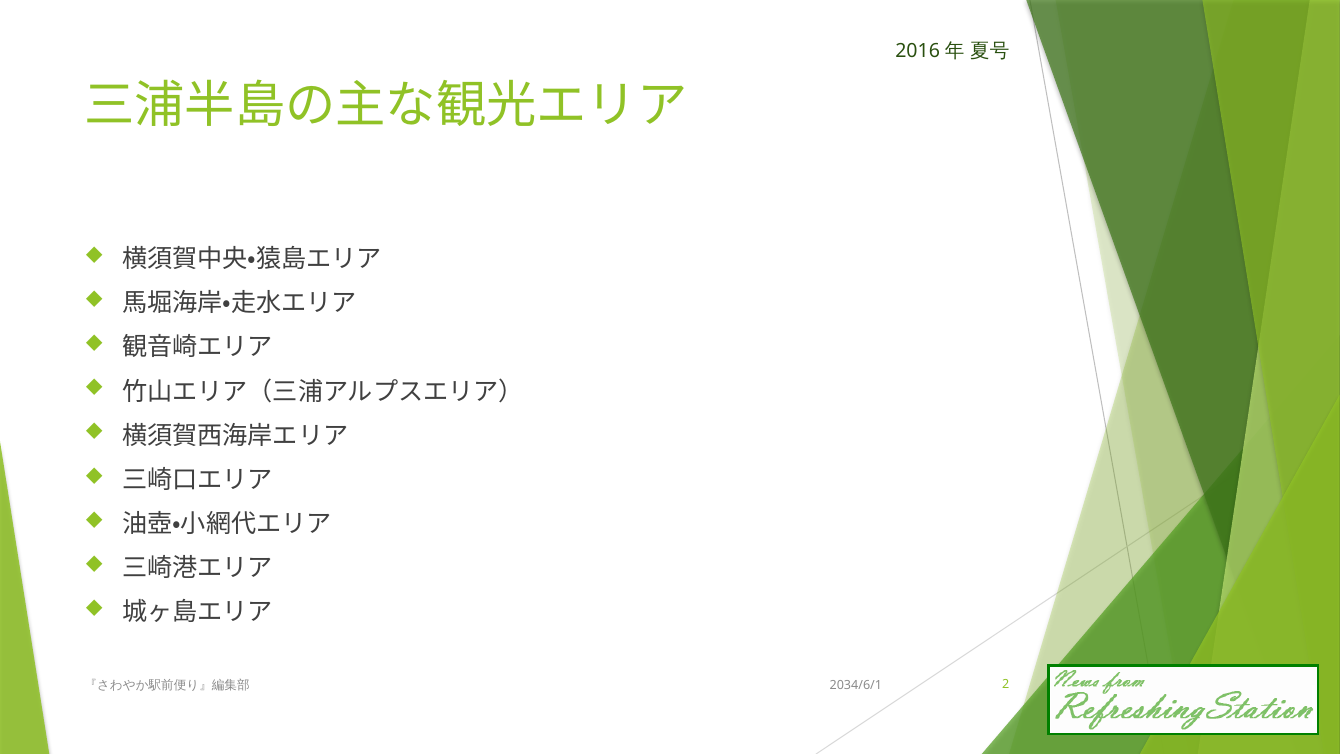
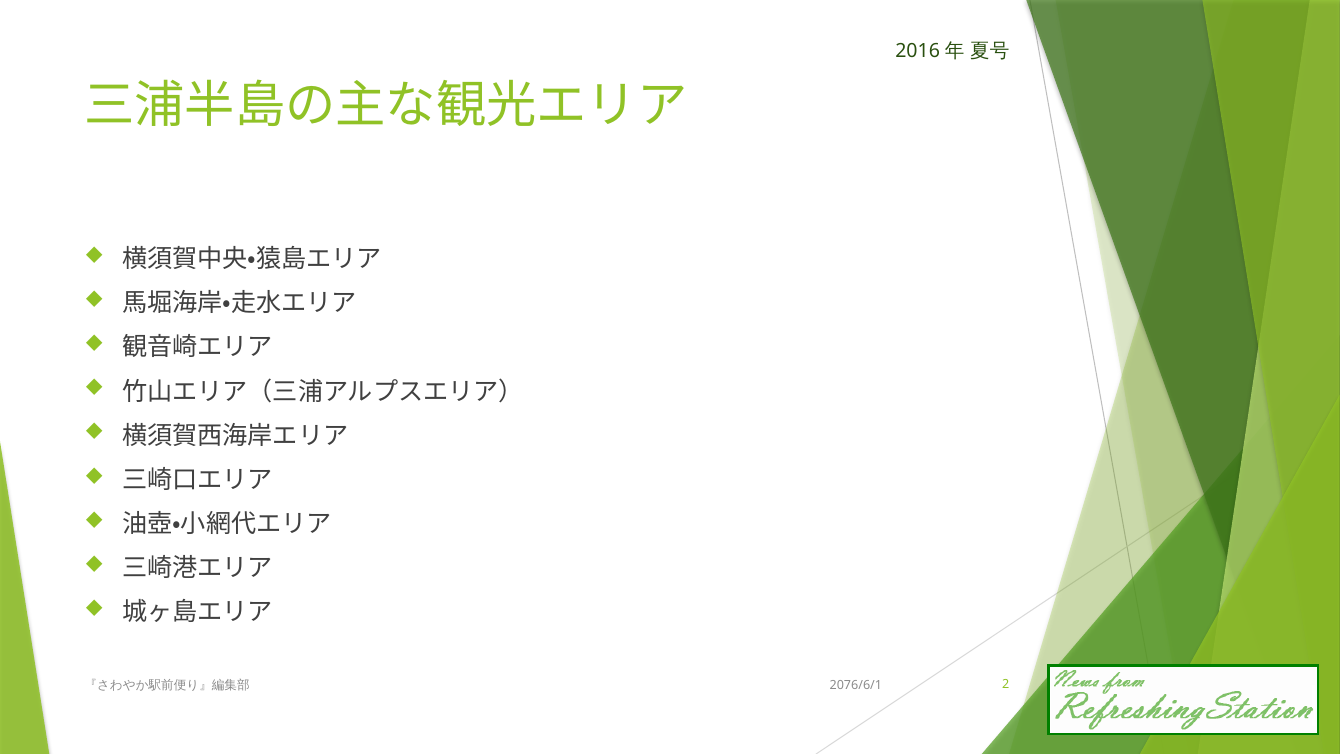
2034/6/1: 2034/6/1 -> 2076/6/1
